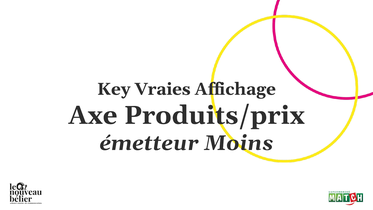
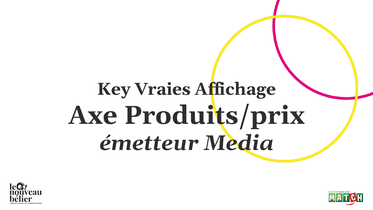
Moins: Moins -> Media
